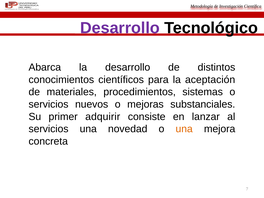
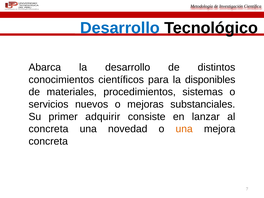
Desarrollo at (120, 28) colour: purple -> blue
aceptación: aceptación -> disponibles
servicios at (49, 129): servicios -> concreta
